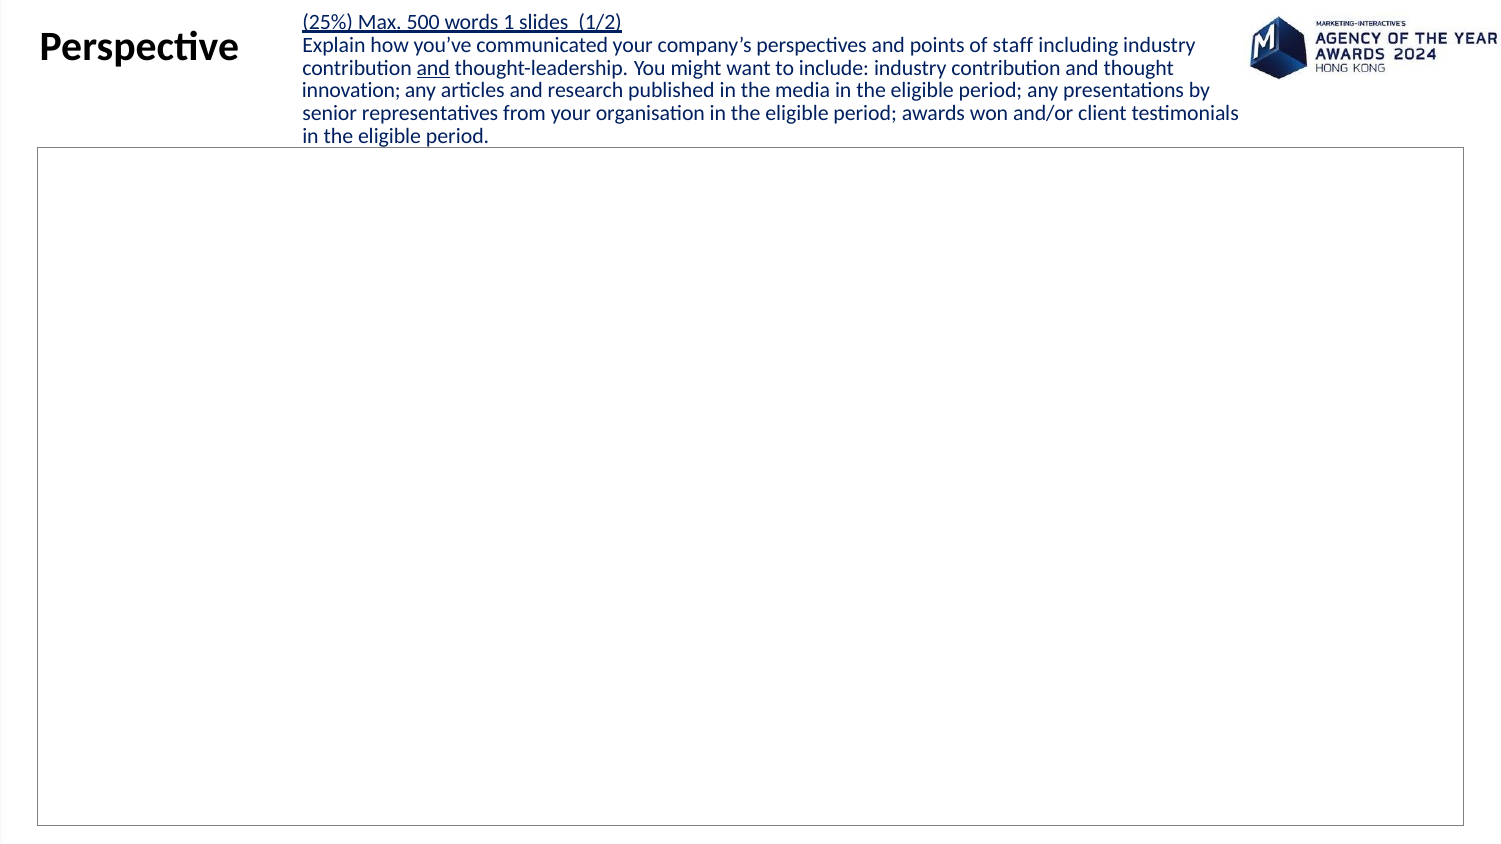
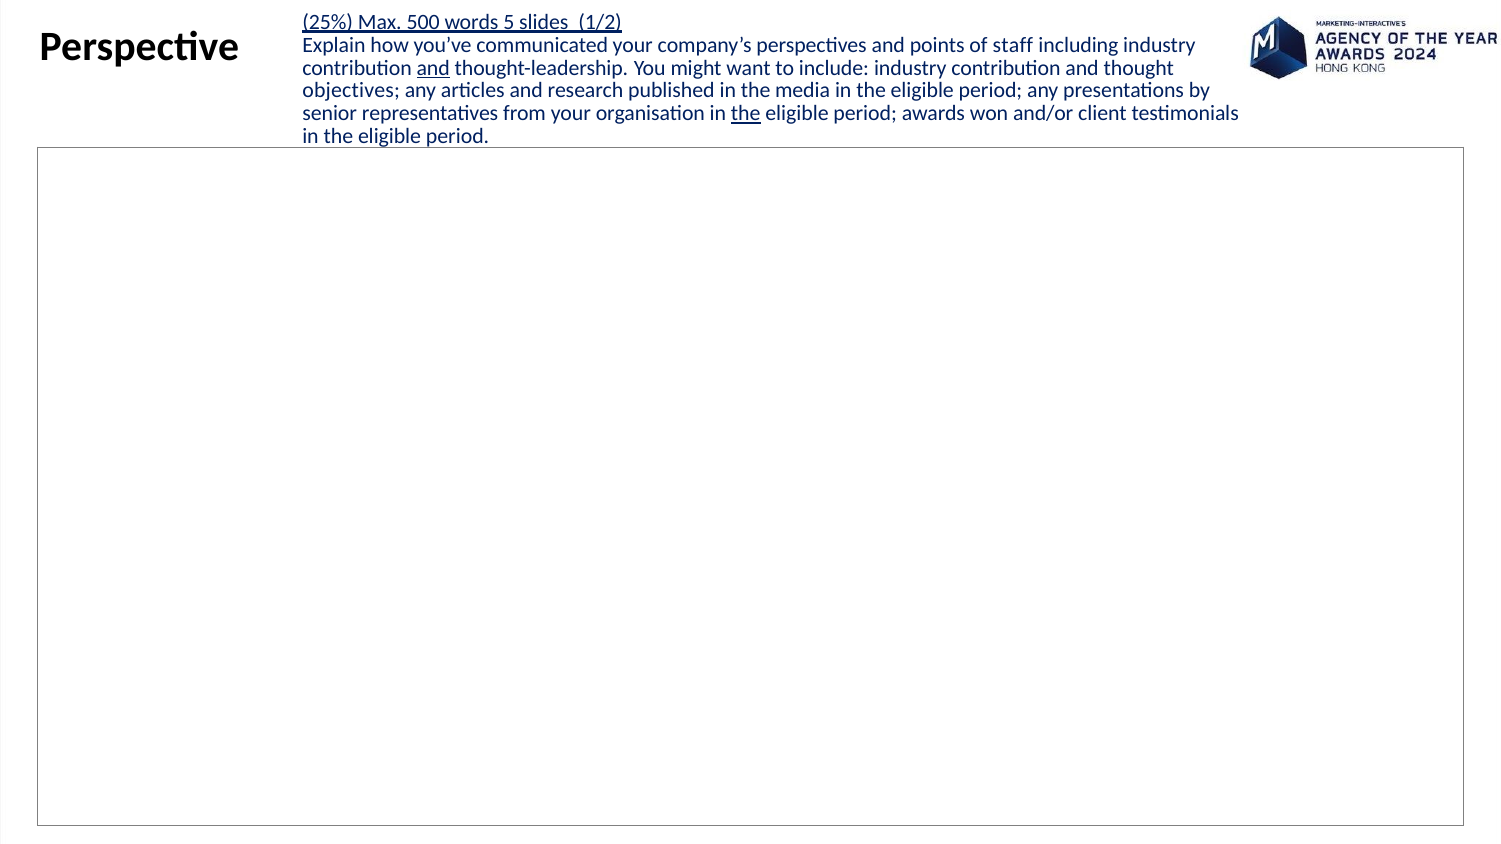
1: 1 -> 5
innovation: innovation -> objectives
the at (746, 114) underline: none -> present
